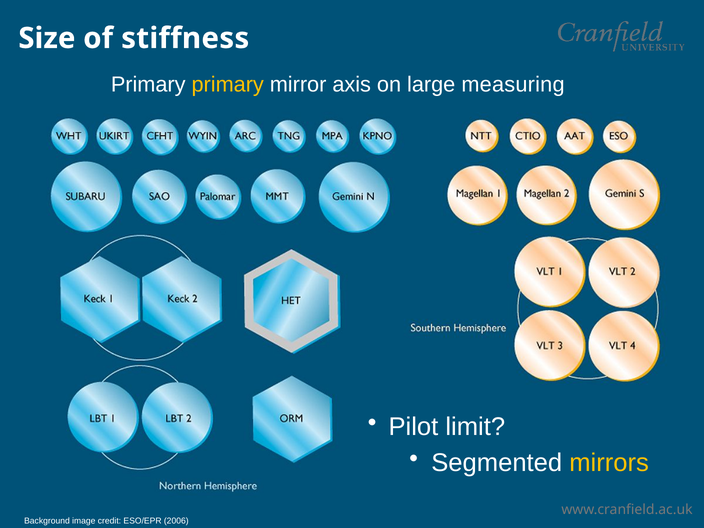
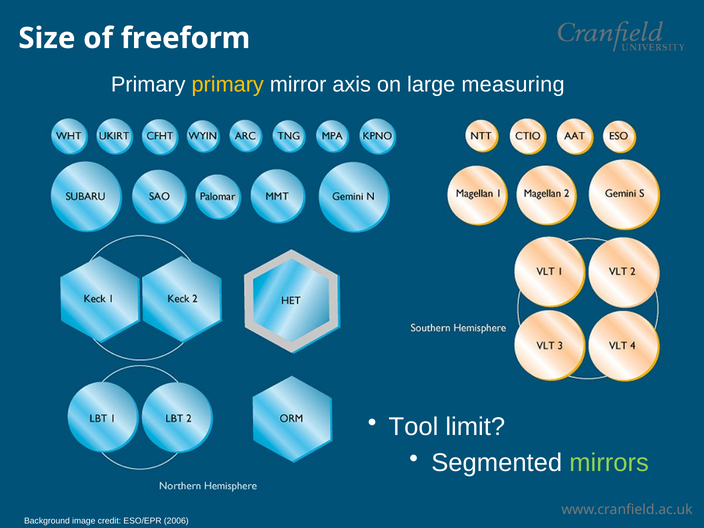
stiffness: stiffness -> freeform
Pilot: Pilot -> Tool
mirrors colour: yellow -> light green
